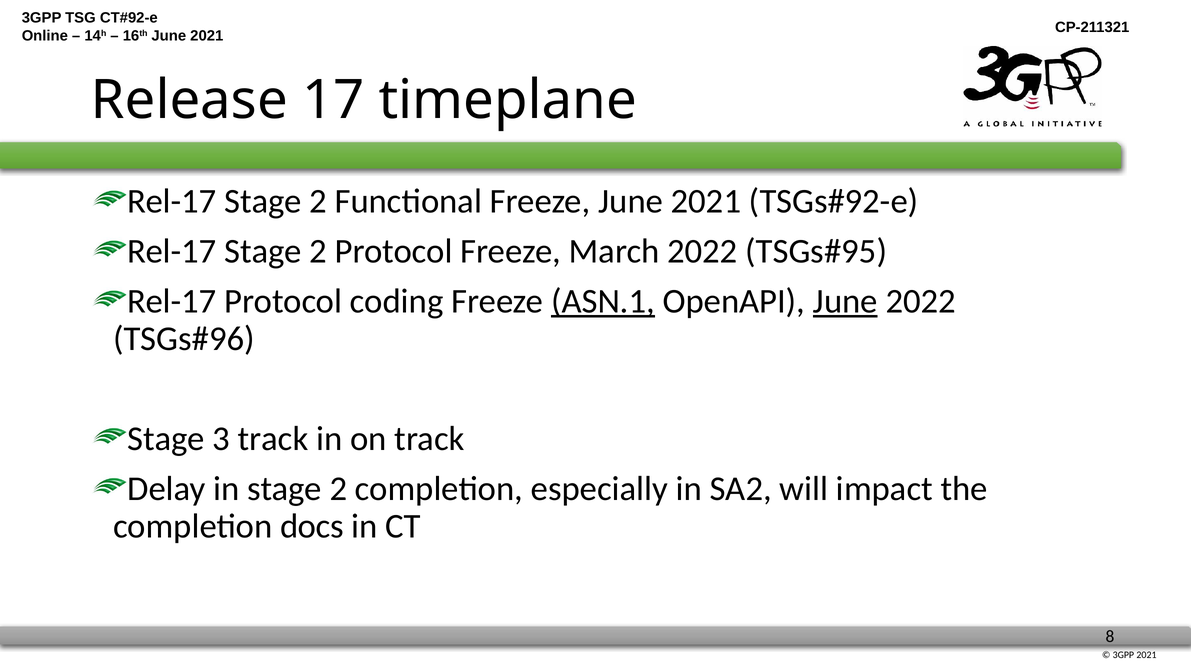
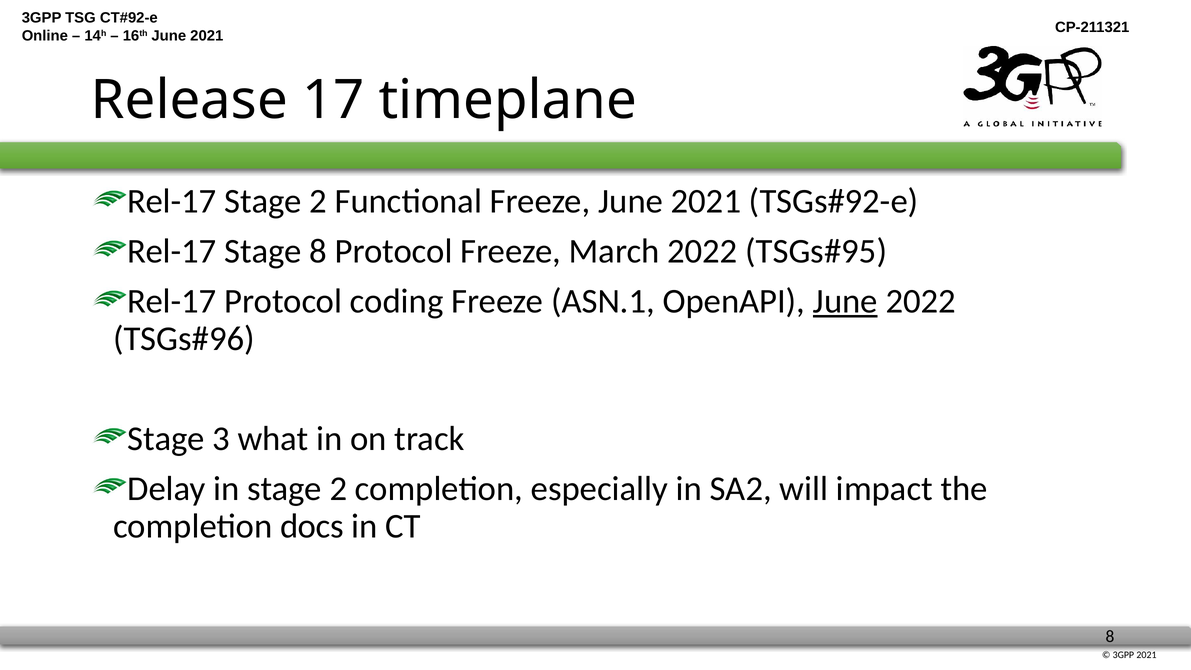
2 at (318, 251): 2 -> 8
ASN.1 underline: present -> none
3 track: track -> what
